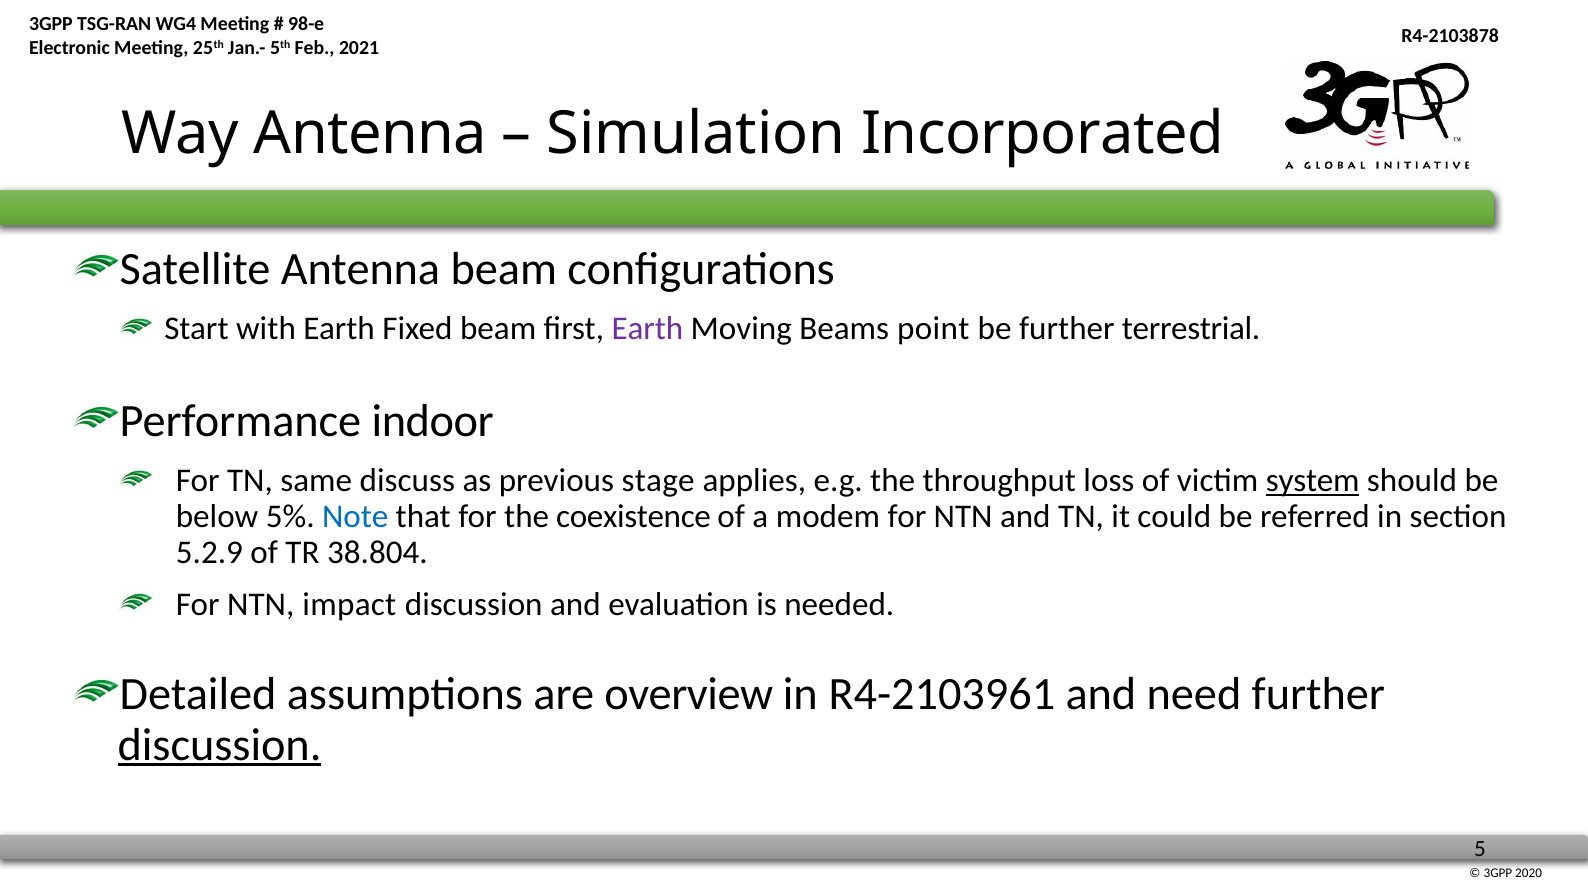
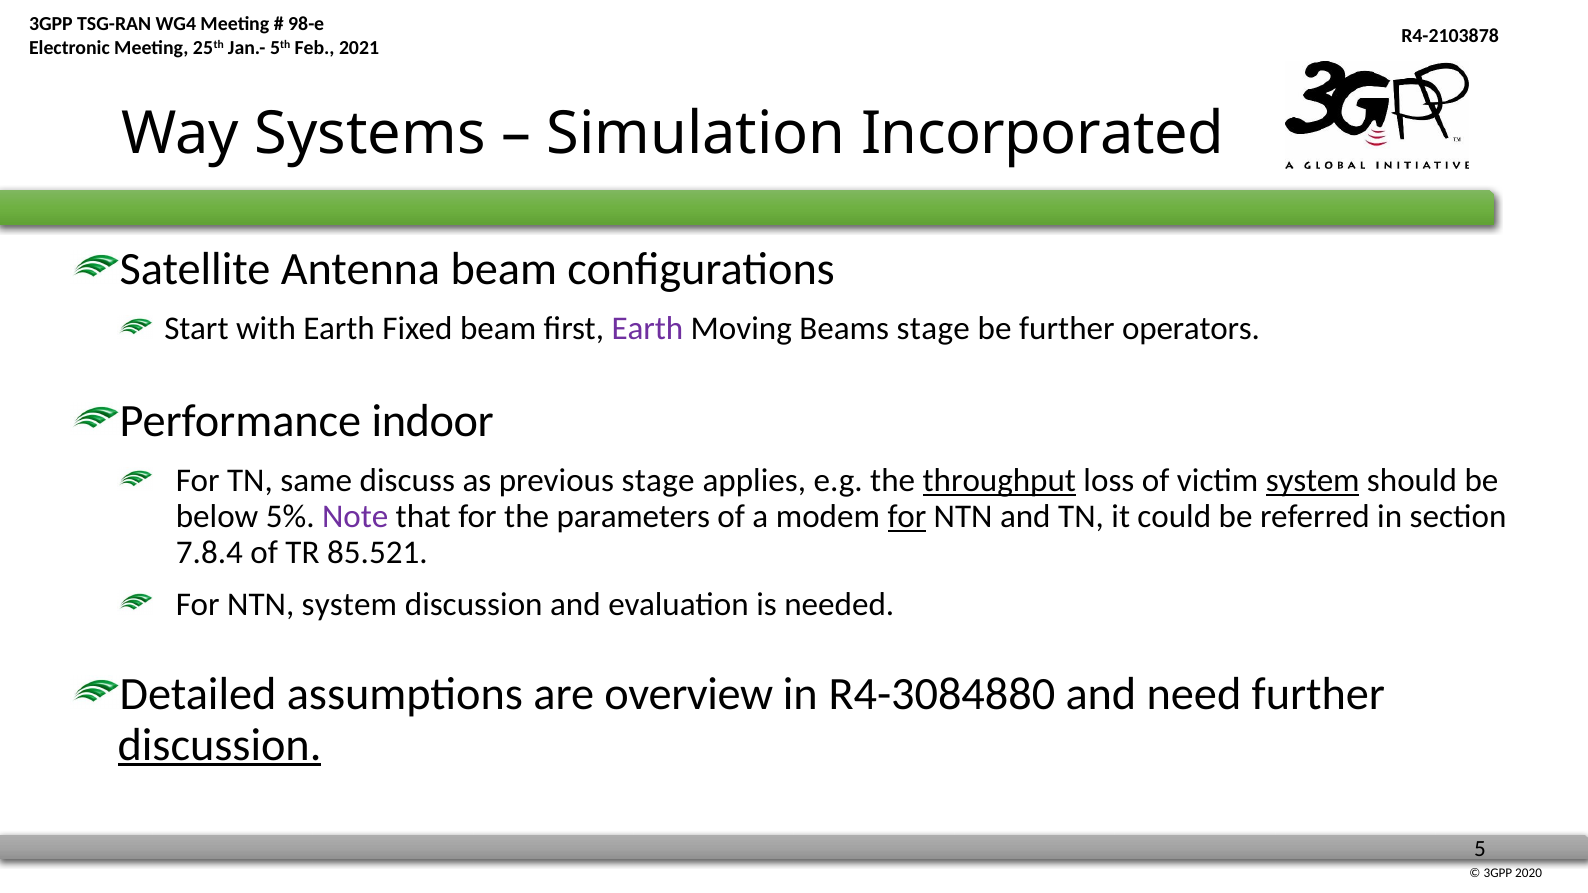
Way Antenna: Antenna -> Systems
Beams point: point -> stage
terrestrial: terrestrial -> operators
throughput underline: none -> present
Note colour: blue -> purple
coexistence: coexistence -> parameters
for at (907, 517) underline: none -> present
5.2.9: 5.2.9 -> 7.8.4
38.804: 38.804 -> 85.521
NTN impact: impact -> system
R4-2103961: R4-2103961 -> R4-3084880
